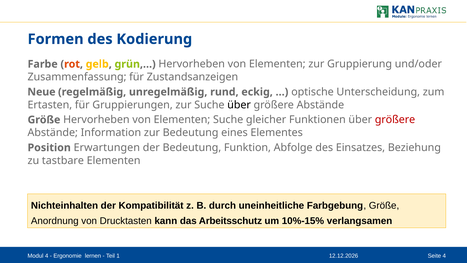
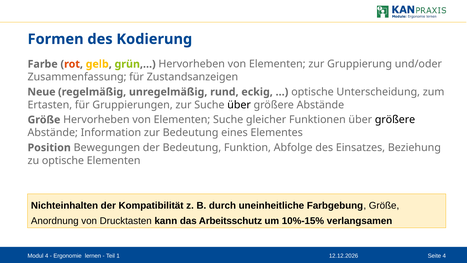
größere at (395, 120) colour: red -> black
Erwartungen: Erwartungen -> Bewegungen
zu tastbare: tastbare -> optische
